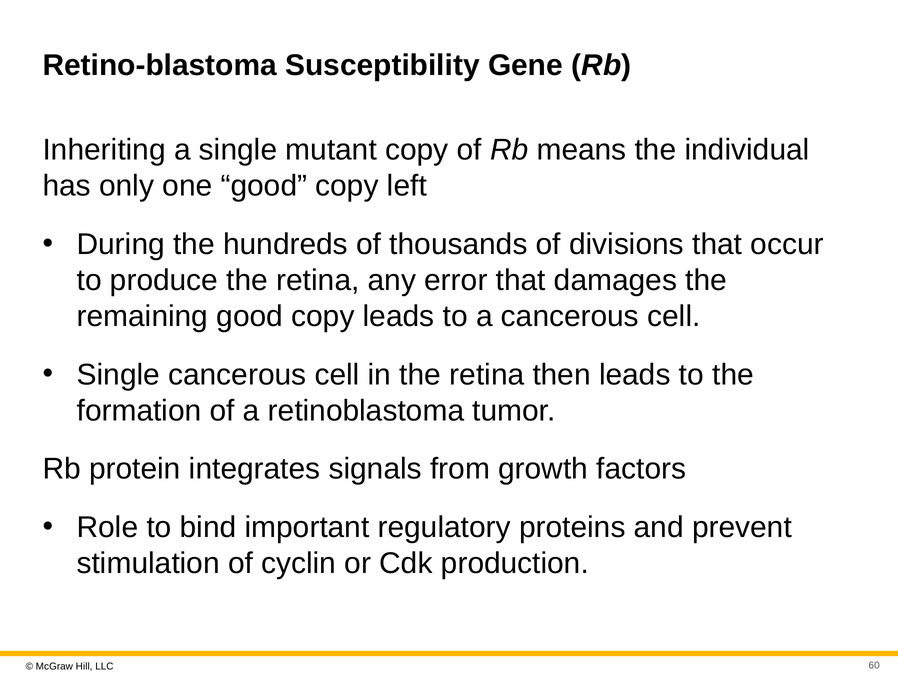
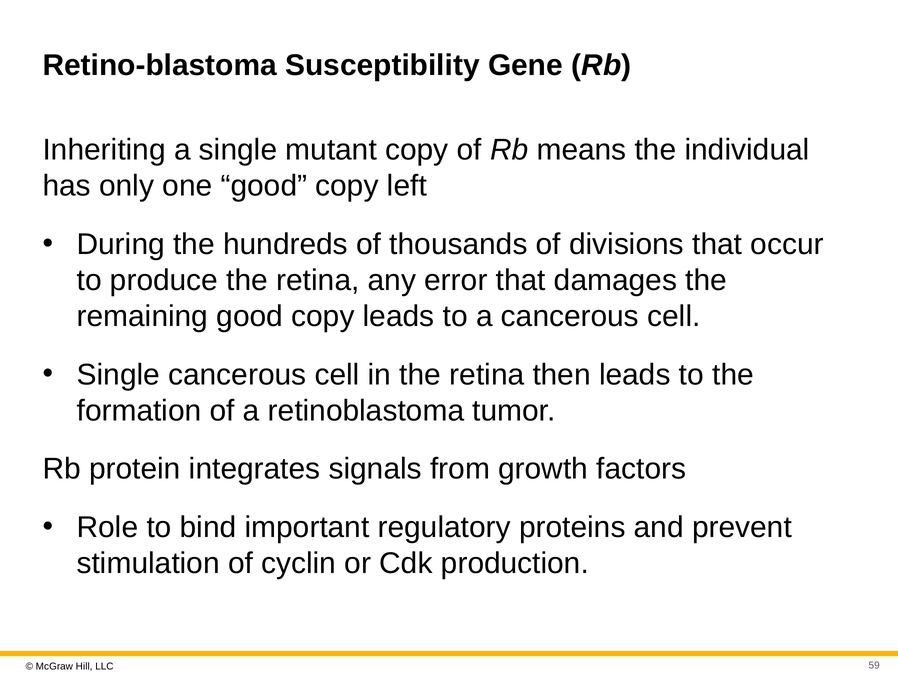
60: 60 -> 59
